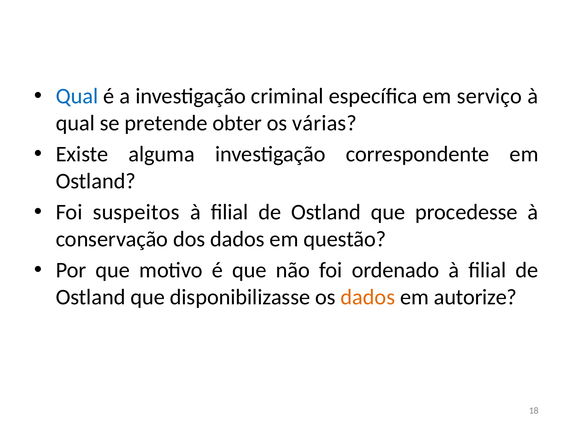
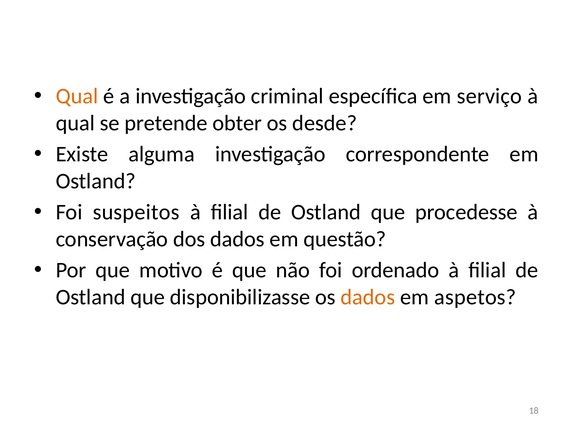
Qual at (77, 96) colour: blue -> orange
várias: várias -> desde
autorize: autorize -> aspetos
